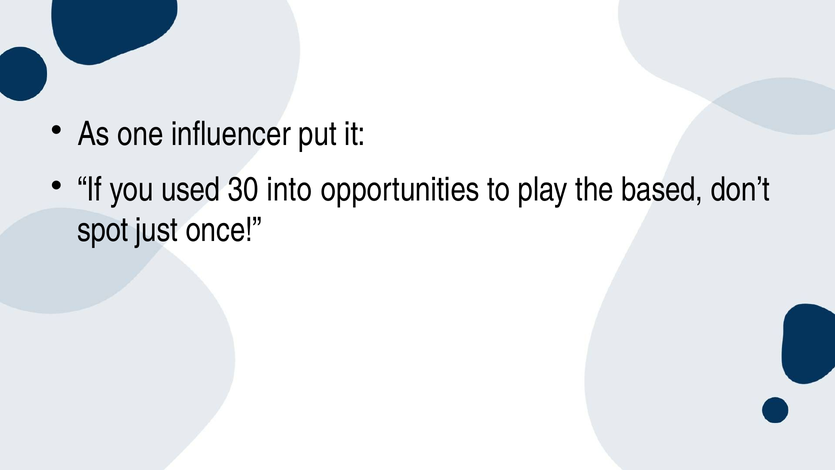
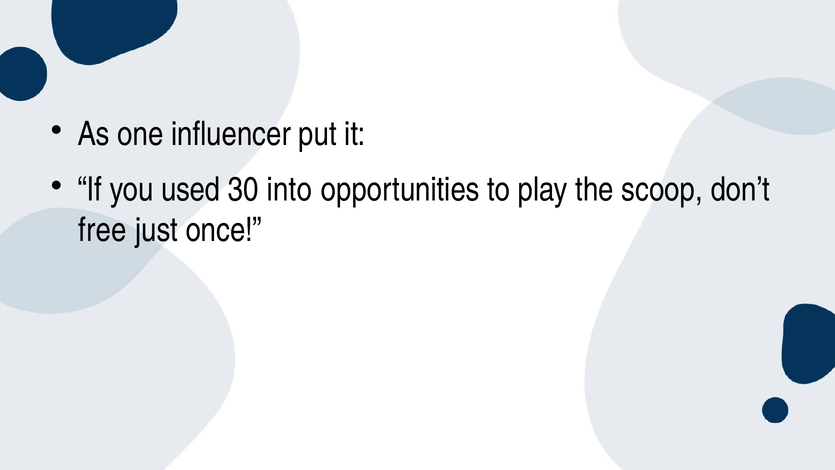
based: based -> scoop
spot: spot -> free
